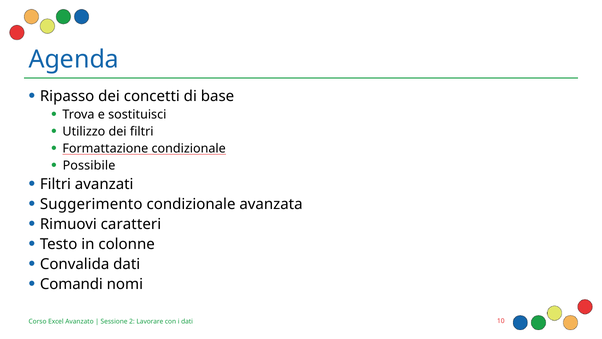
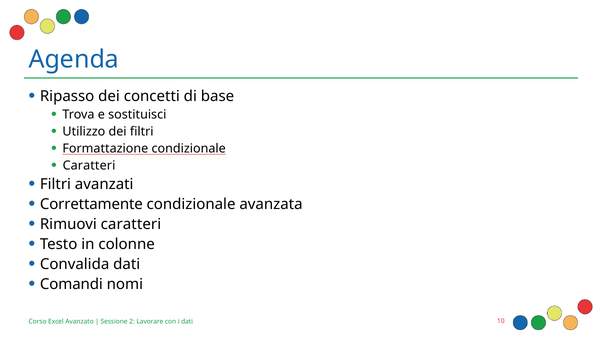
Possibile at (89, 165): Possibile -> Caratteri
Suggerimento: Suggerimento -> Correttamente
